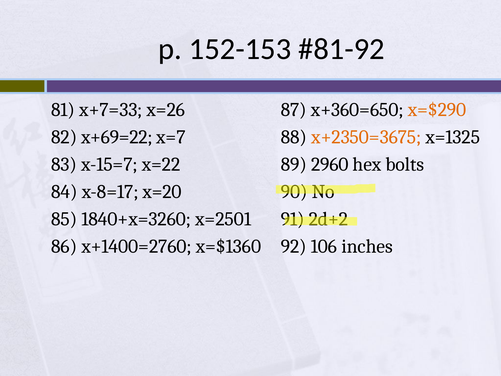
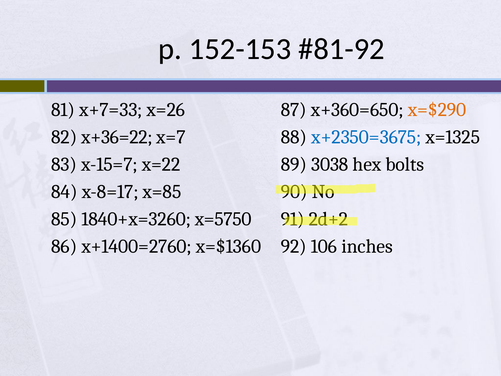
x+69=22: x+69=22 -> x+36=22
x+2350=3675 colour: orange -> blue
2960: 2960 -> 3038
x=20: x=20 -> x=85
x=2501: x=2501 -> x=5750
